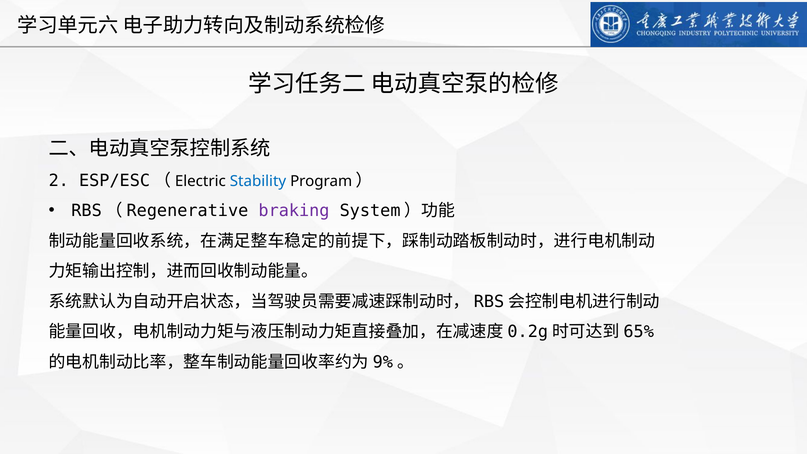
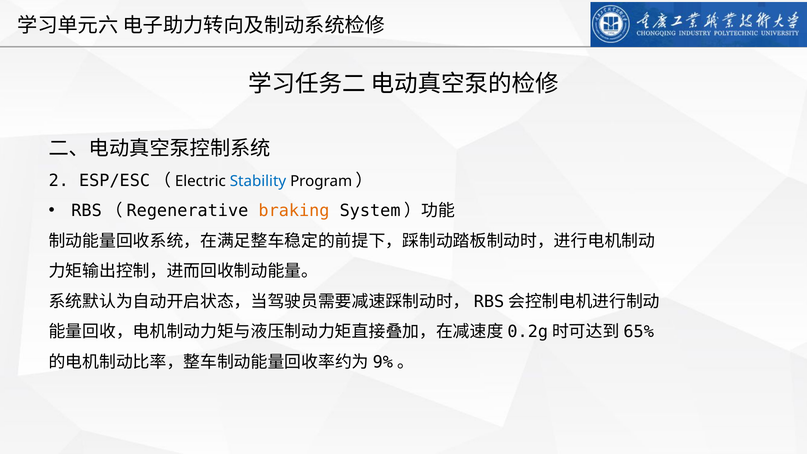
braking colour: purple -> orange
